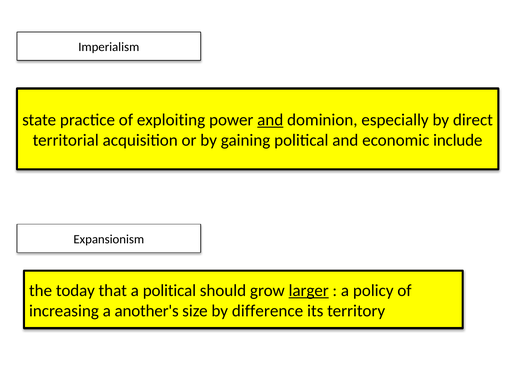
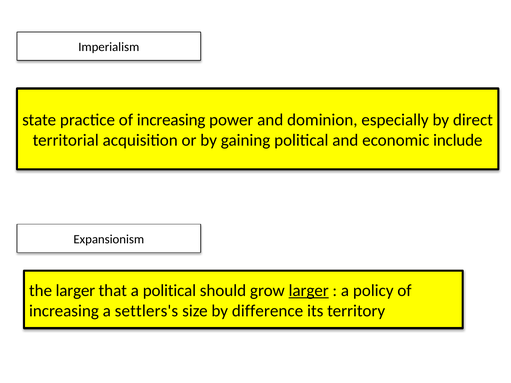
practice of exploiting: exploiting -> increasing
and at (270, 120) underline: present -> none
the today: today -> larger
another's: another's -> settlers's
